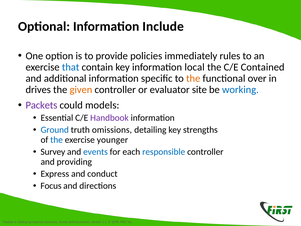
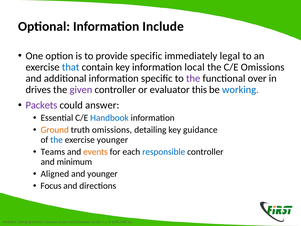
provide policies: policies -> specific
rules: rules -> legal
C/E Contained: Contained -> Omissions
the at (193, 78) colour: orange -> purple
given colour: orange -> purple
site: site -> this
models: models -> answer
Handbook colour: purple -> blue
Ground colour: blue -> orange
strengths: strengths -> guidance
Survey: Survey -> Teams
events colour: blue -> orange
providing: providing -> minimum
Express: Express -> Aligned
and conduct: conduct -> younger
